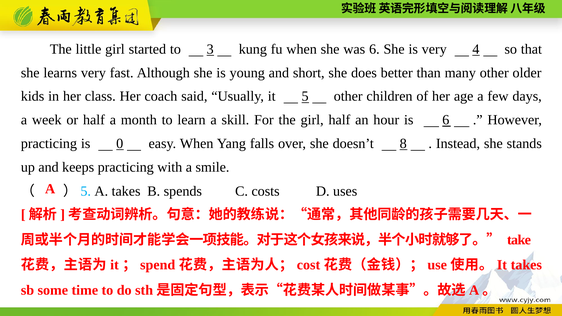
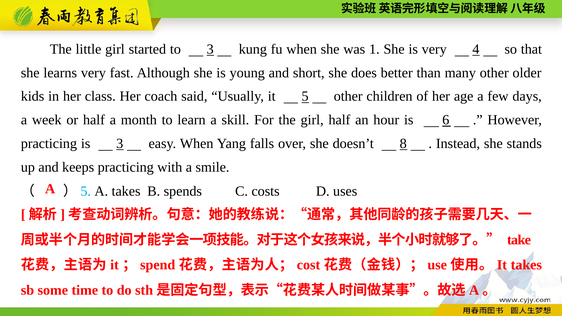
was 6: 6 -> 1
is 0: 0 -> 3
